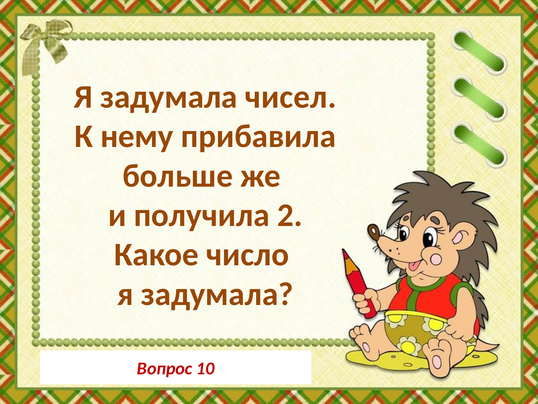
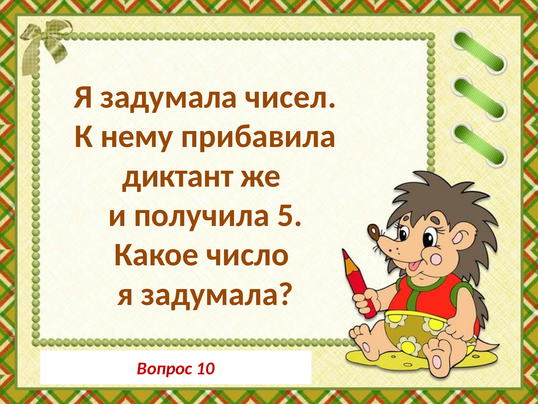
больше: больше -> диктант
2: 2 -> 5
